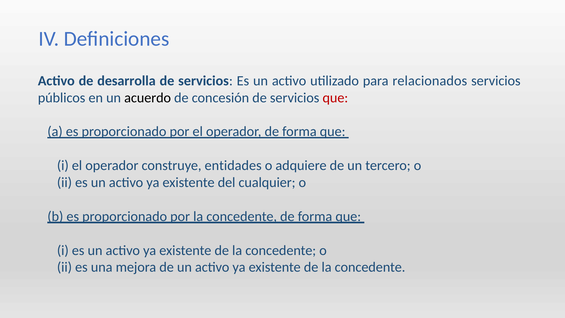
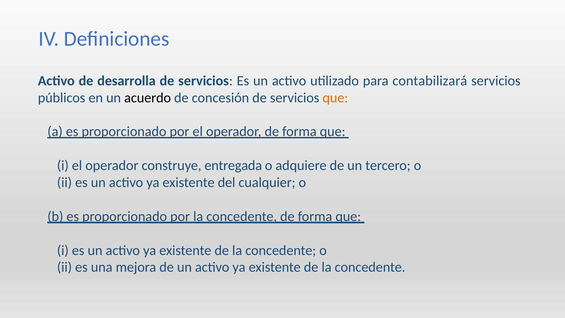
relacionados: relacionados -> contabilizará
que at (335, 98) colour: red -> orange
entidades: entidades -> entregada
